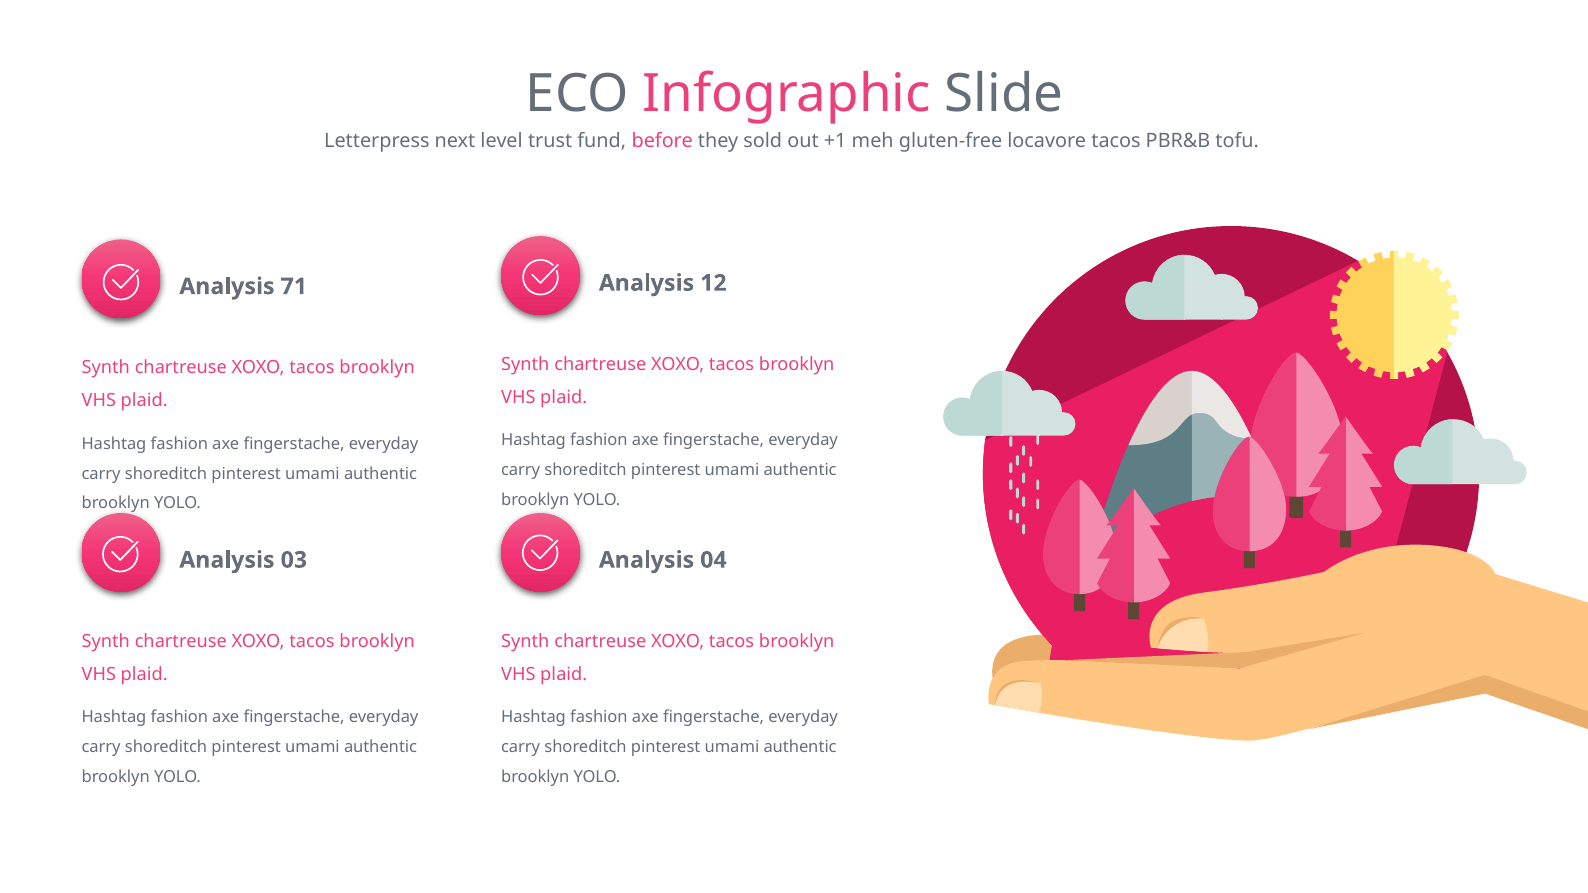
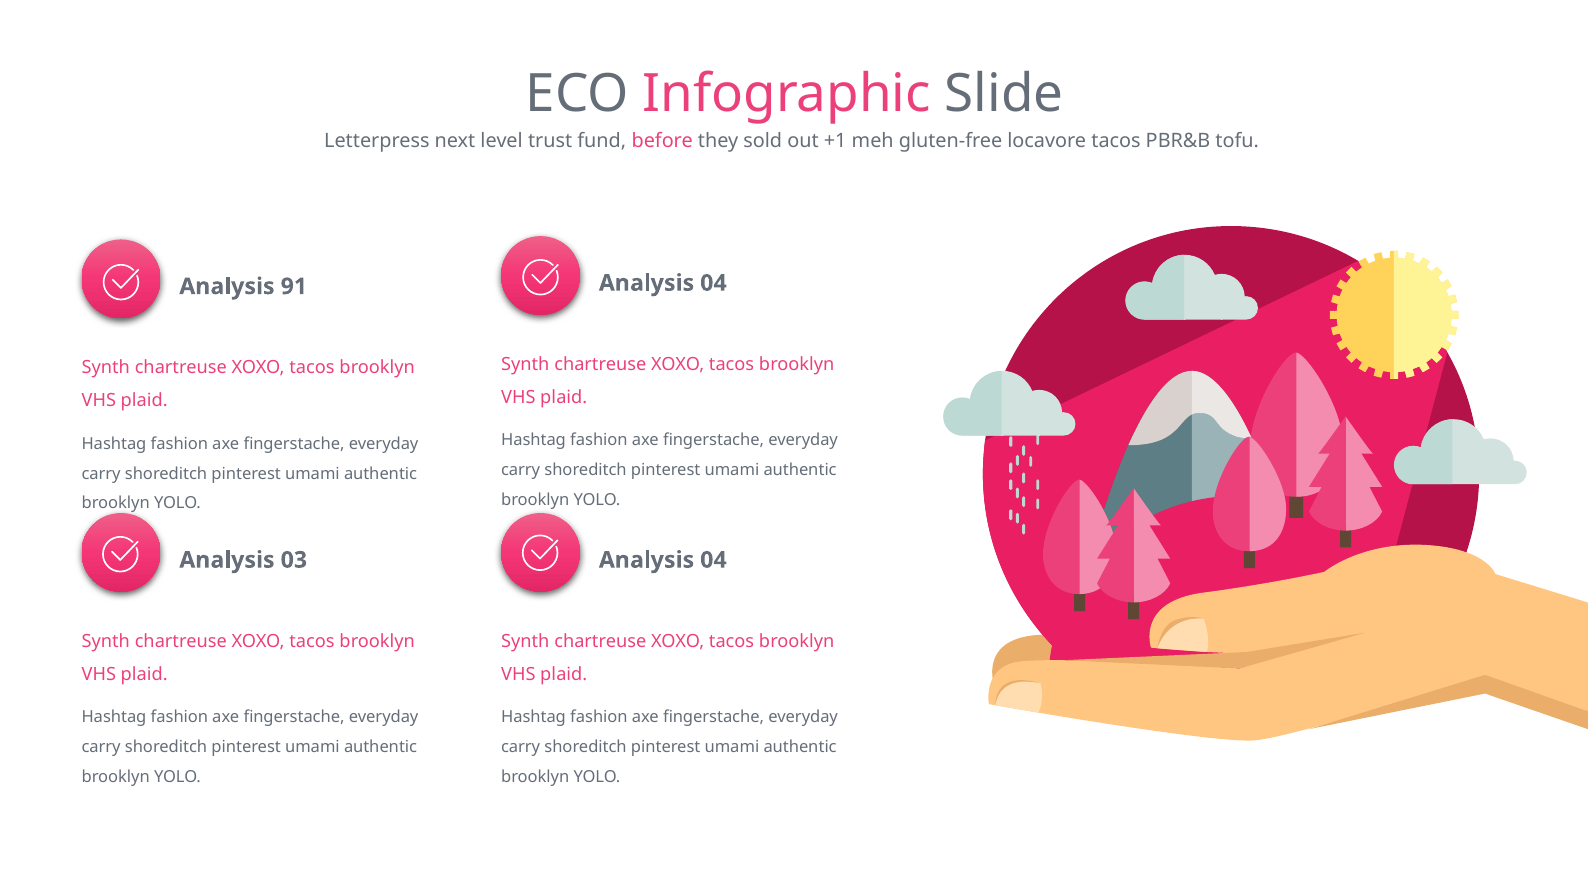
12 at (713, 283): 12 -> 04
71: 71 -> 91
